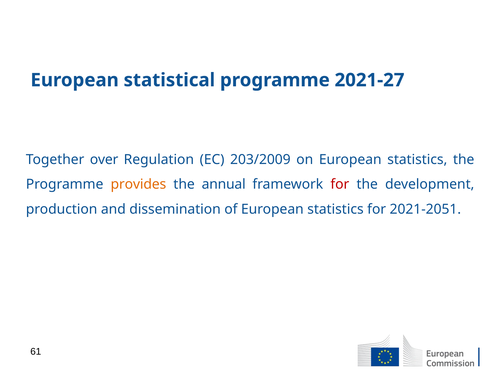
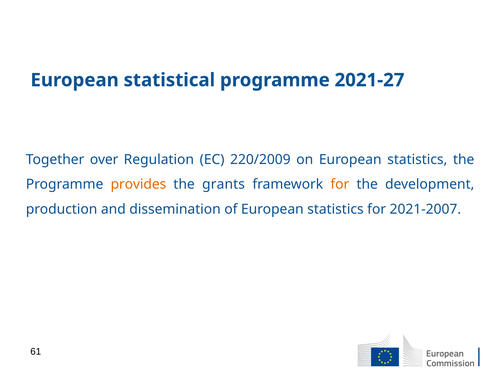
203/2009: 203/2009 -> 220/2009
annual: annual -> grants
for at (340, 184) colour: red -> orange
2021-2051: 2021-2051 -> 2021-2007
